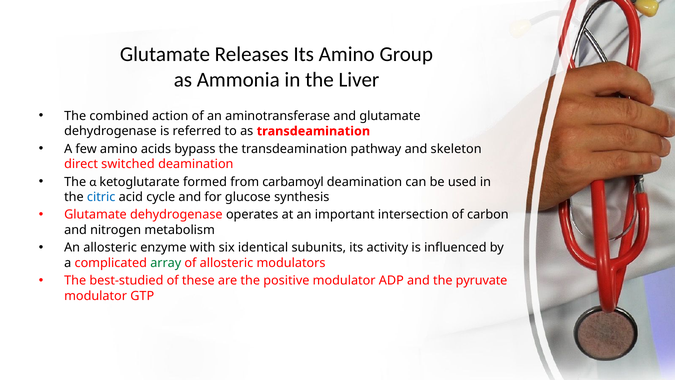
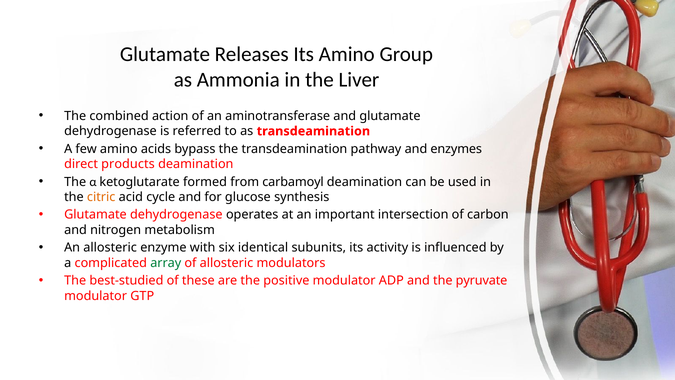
skeleton: skeleton -> enzymes
switched: switched -> products
citric colour: blue -> orange
